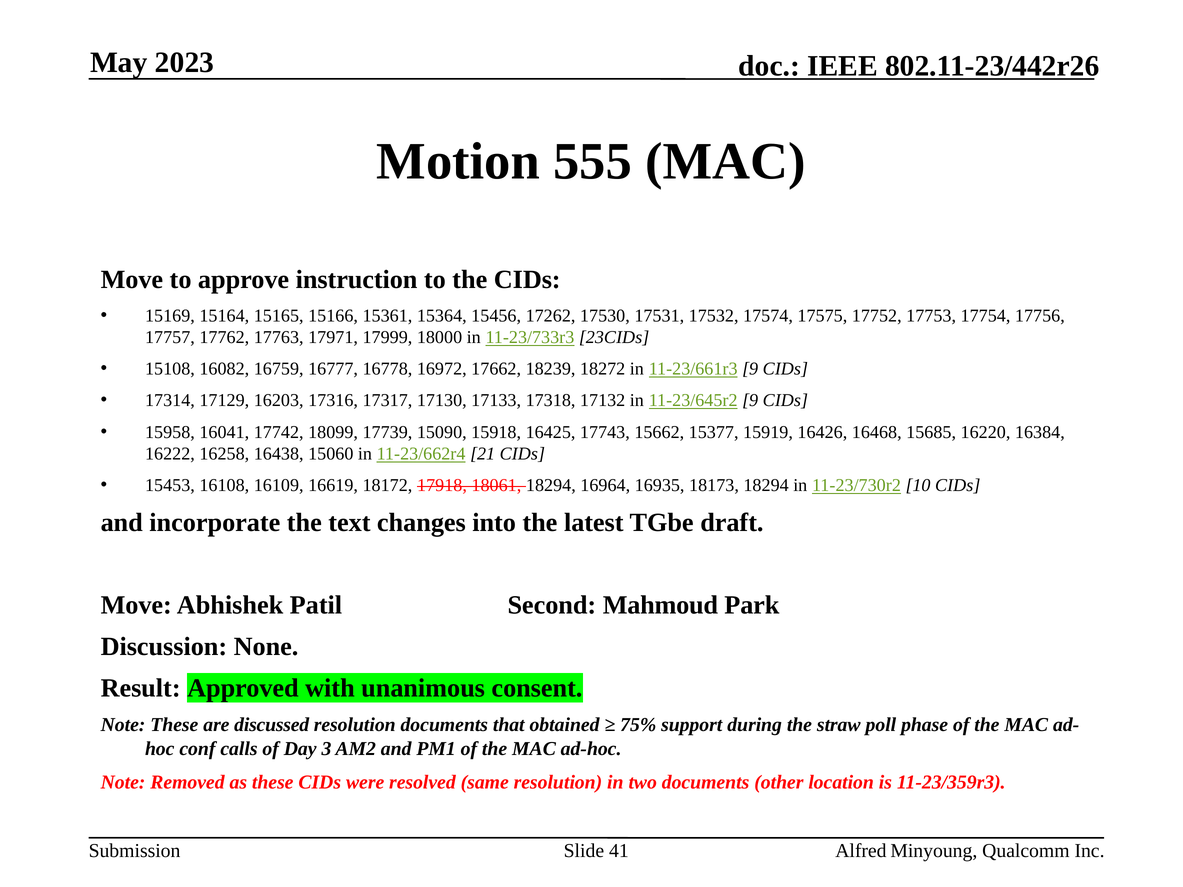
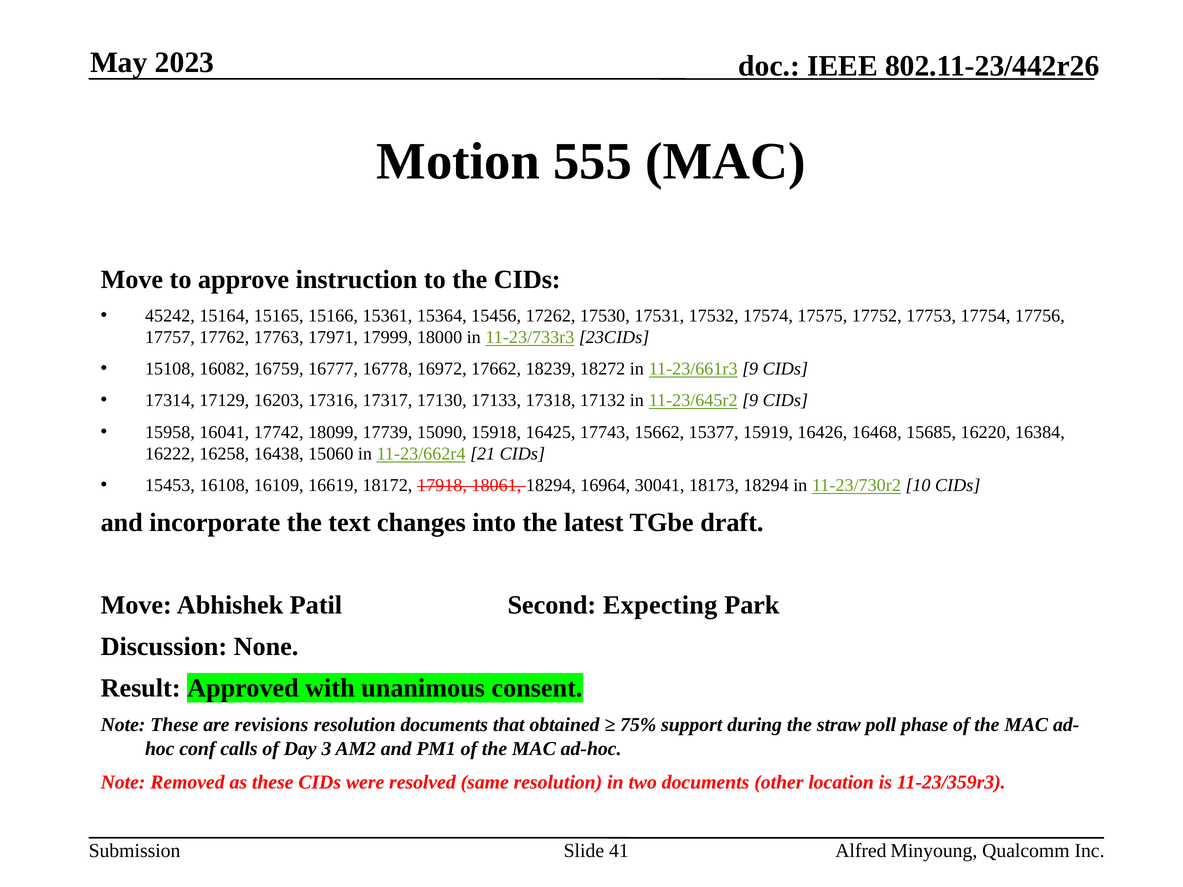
15169: 15169 -> 45242
16935: 16935 -> 30041
Mahmoud: Mahmoud -> Expecting
discussed: discussed -> revisions
